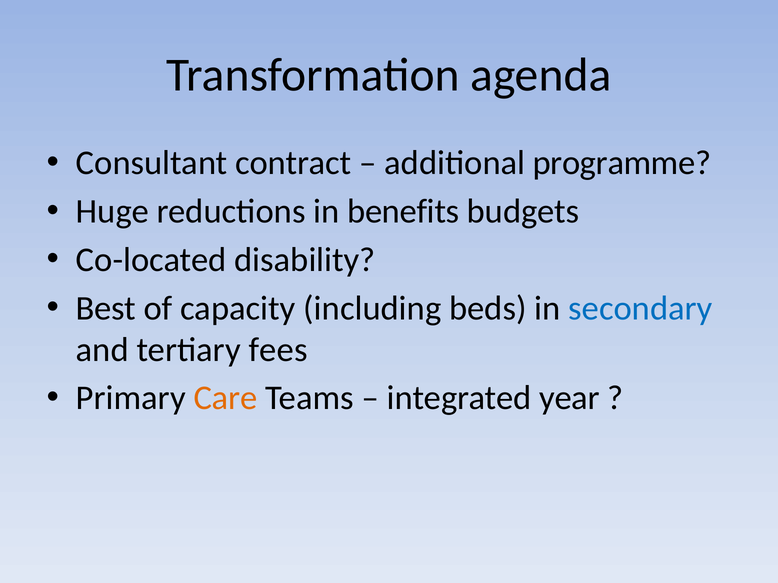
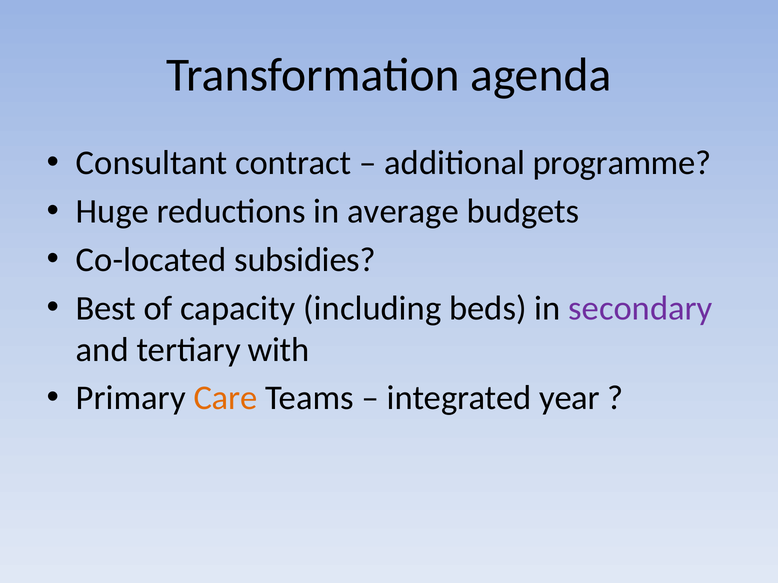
benefits: benefits -> average
disability: disability -> subsidies
secondary colour: blue -> purple
fees: fees -> with
